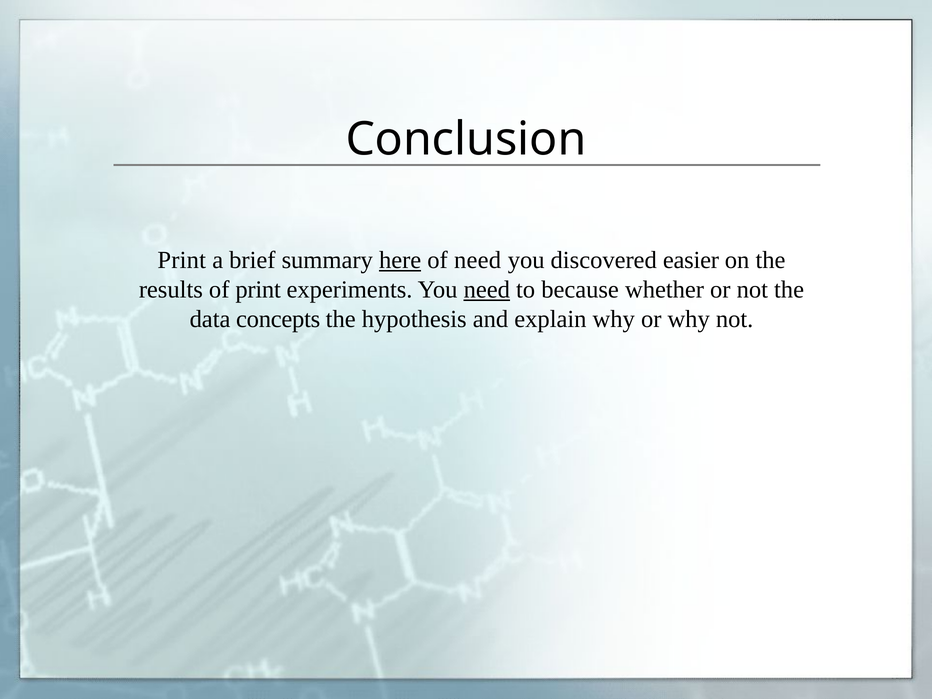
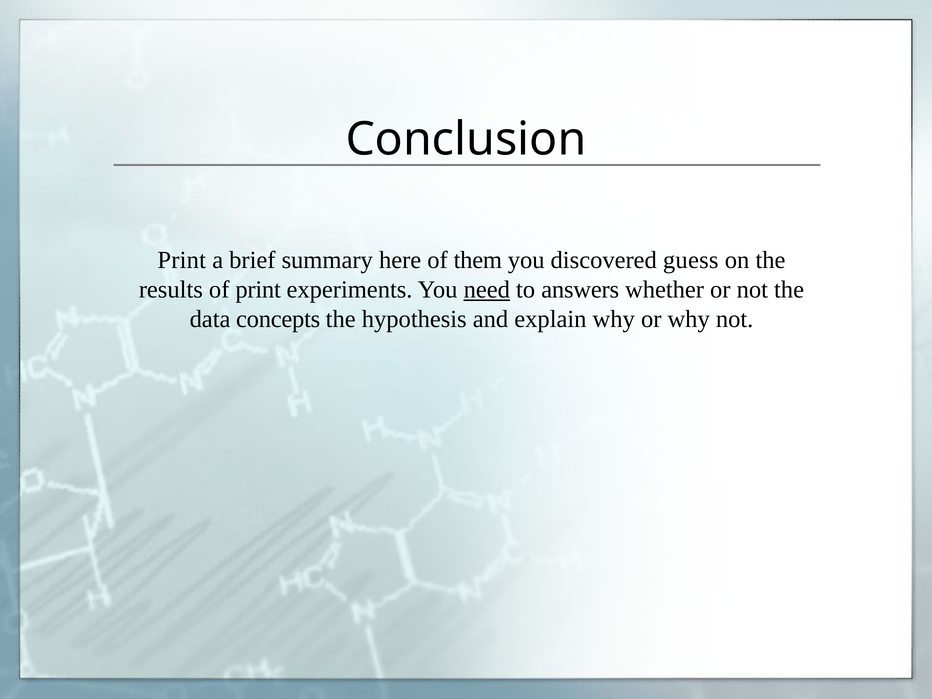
here underline: present -> none
of need: need -> them
easier: easier -> guess
because: because -> answers
